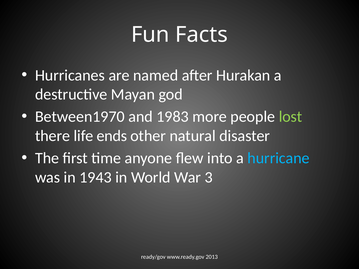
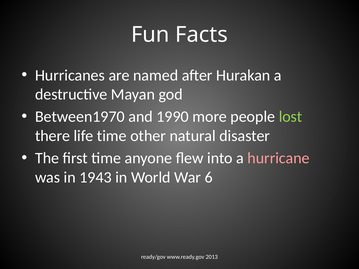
1983: 1983 -> 1990
life ends: ends -> time
hurricane colour: light blue -> pink
3: 3 -> 6
